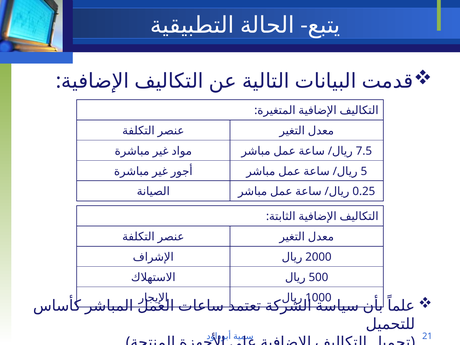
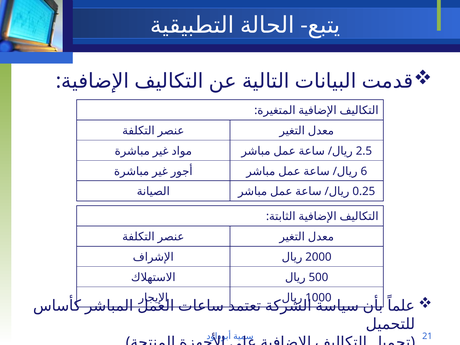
7.5: 7.5 -> 2.5
5: 5 -> 6
